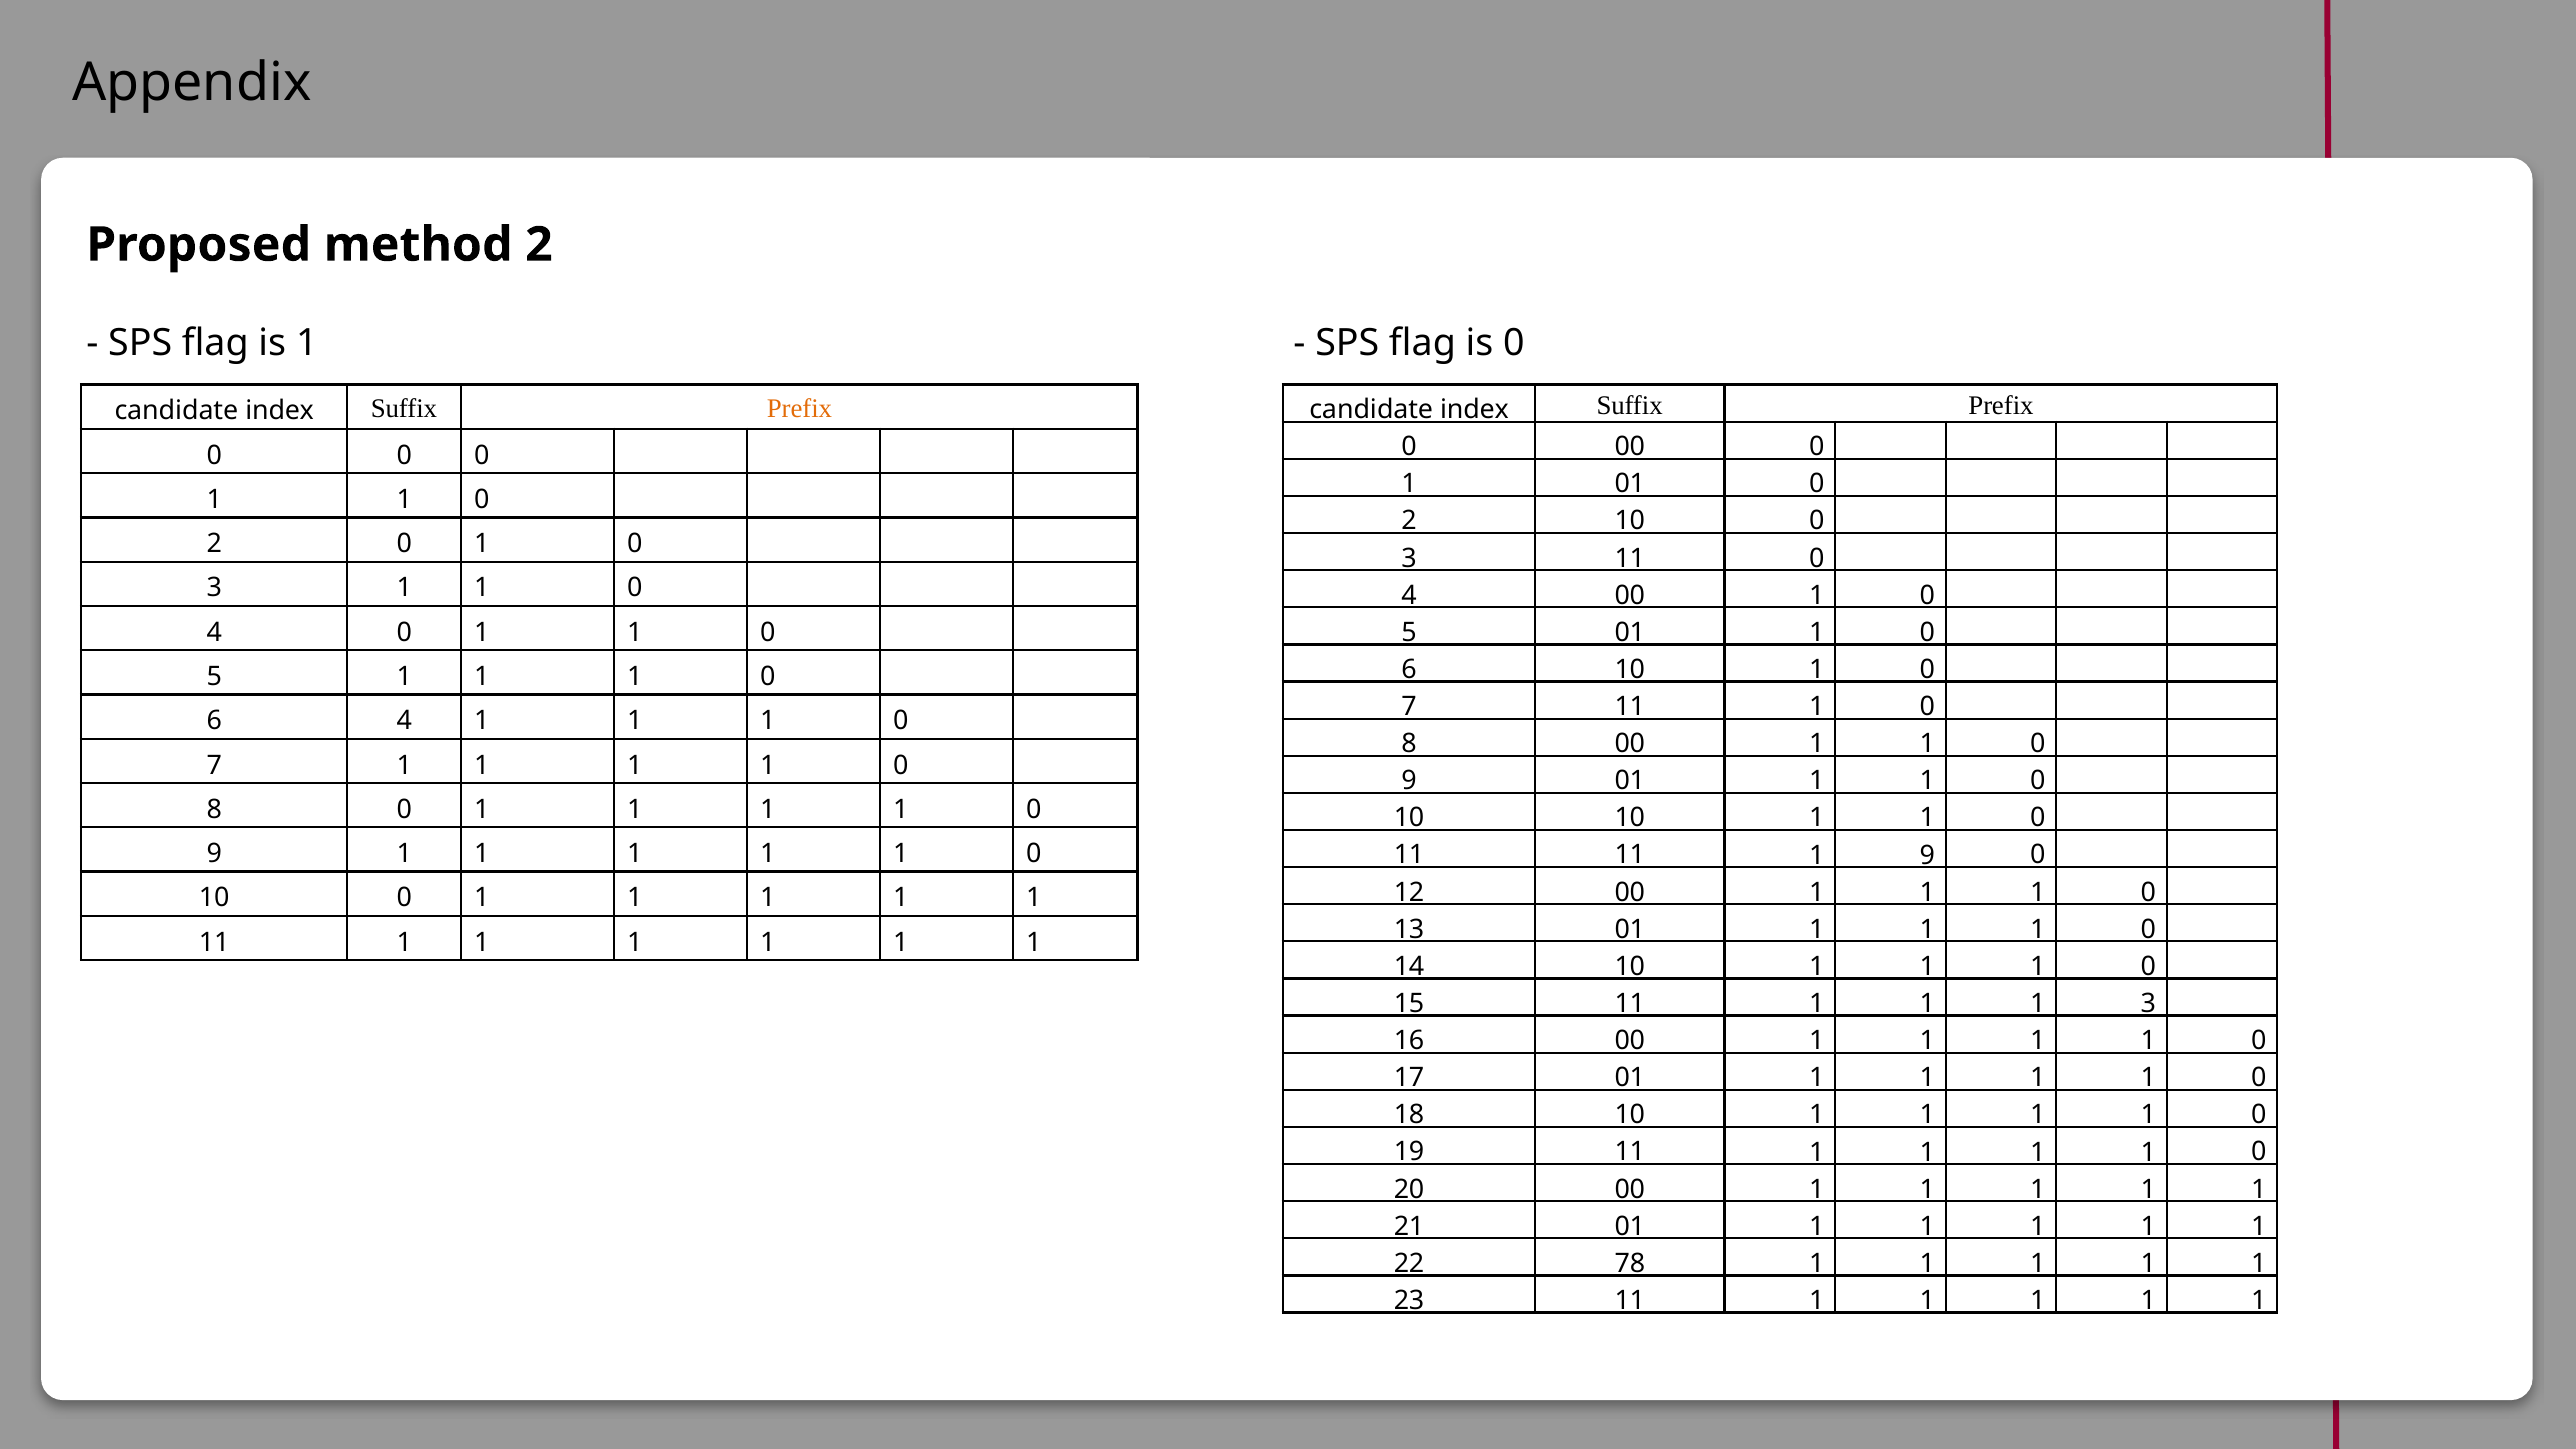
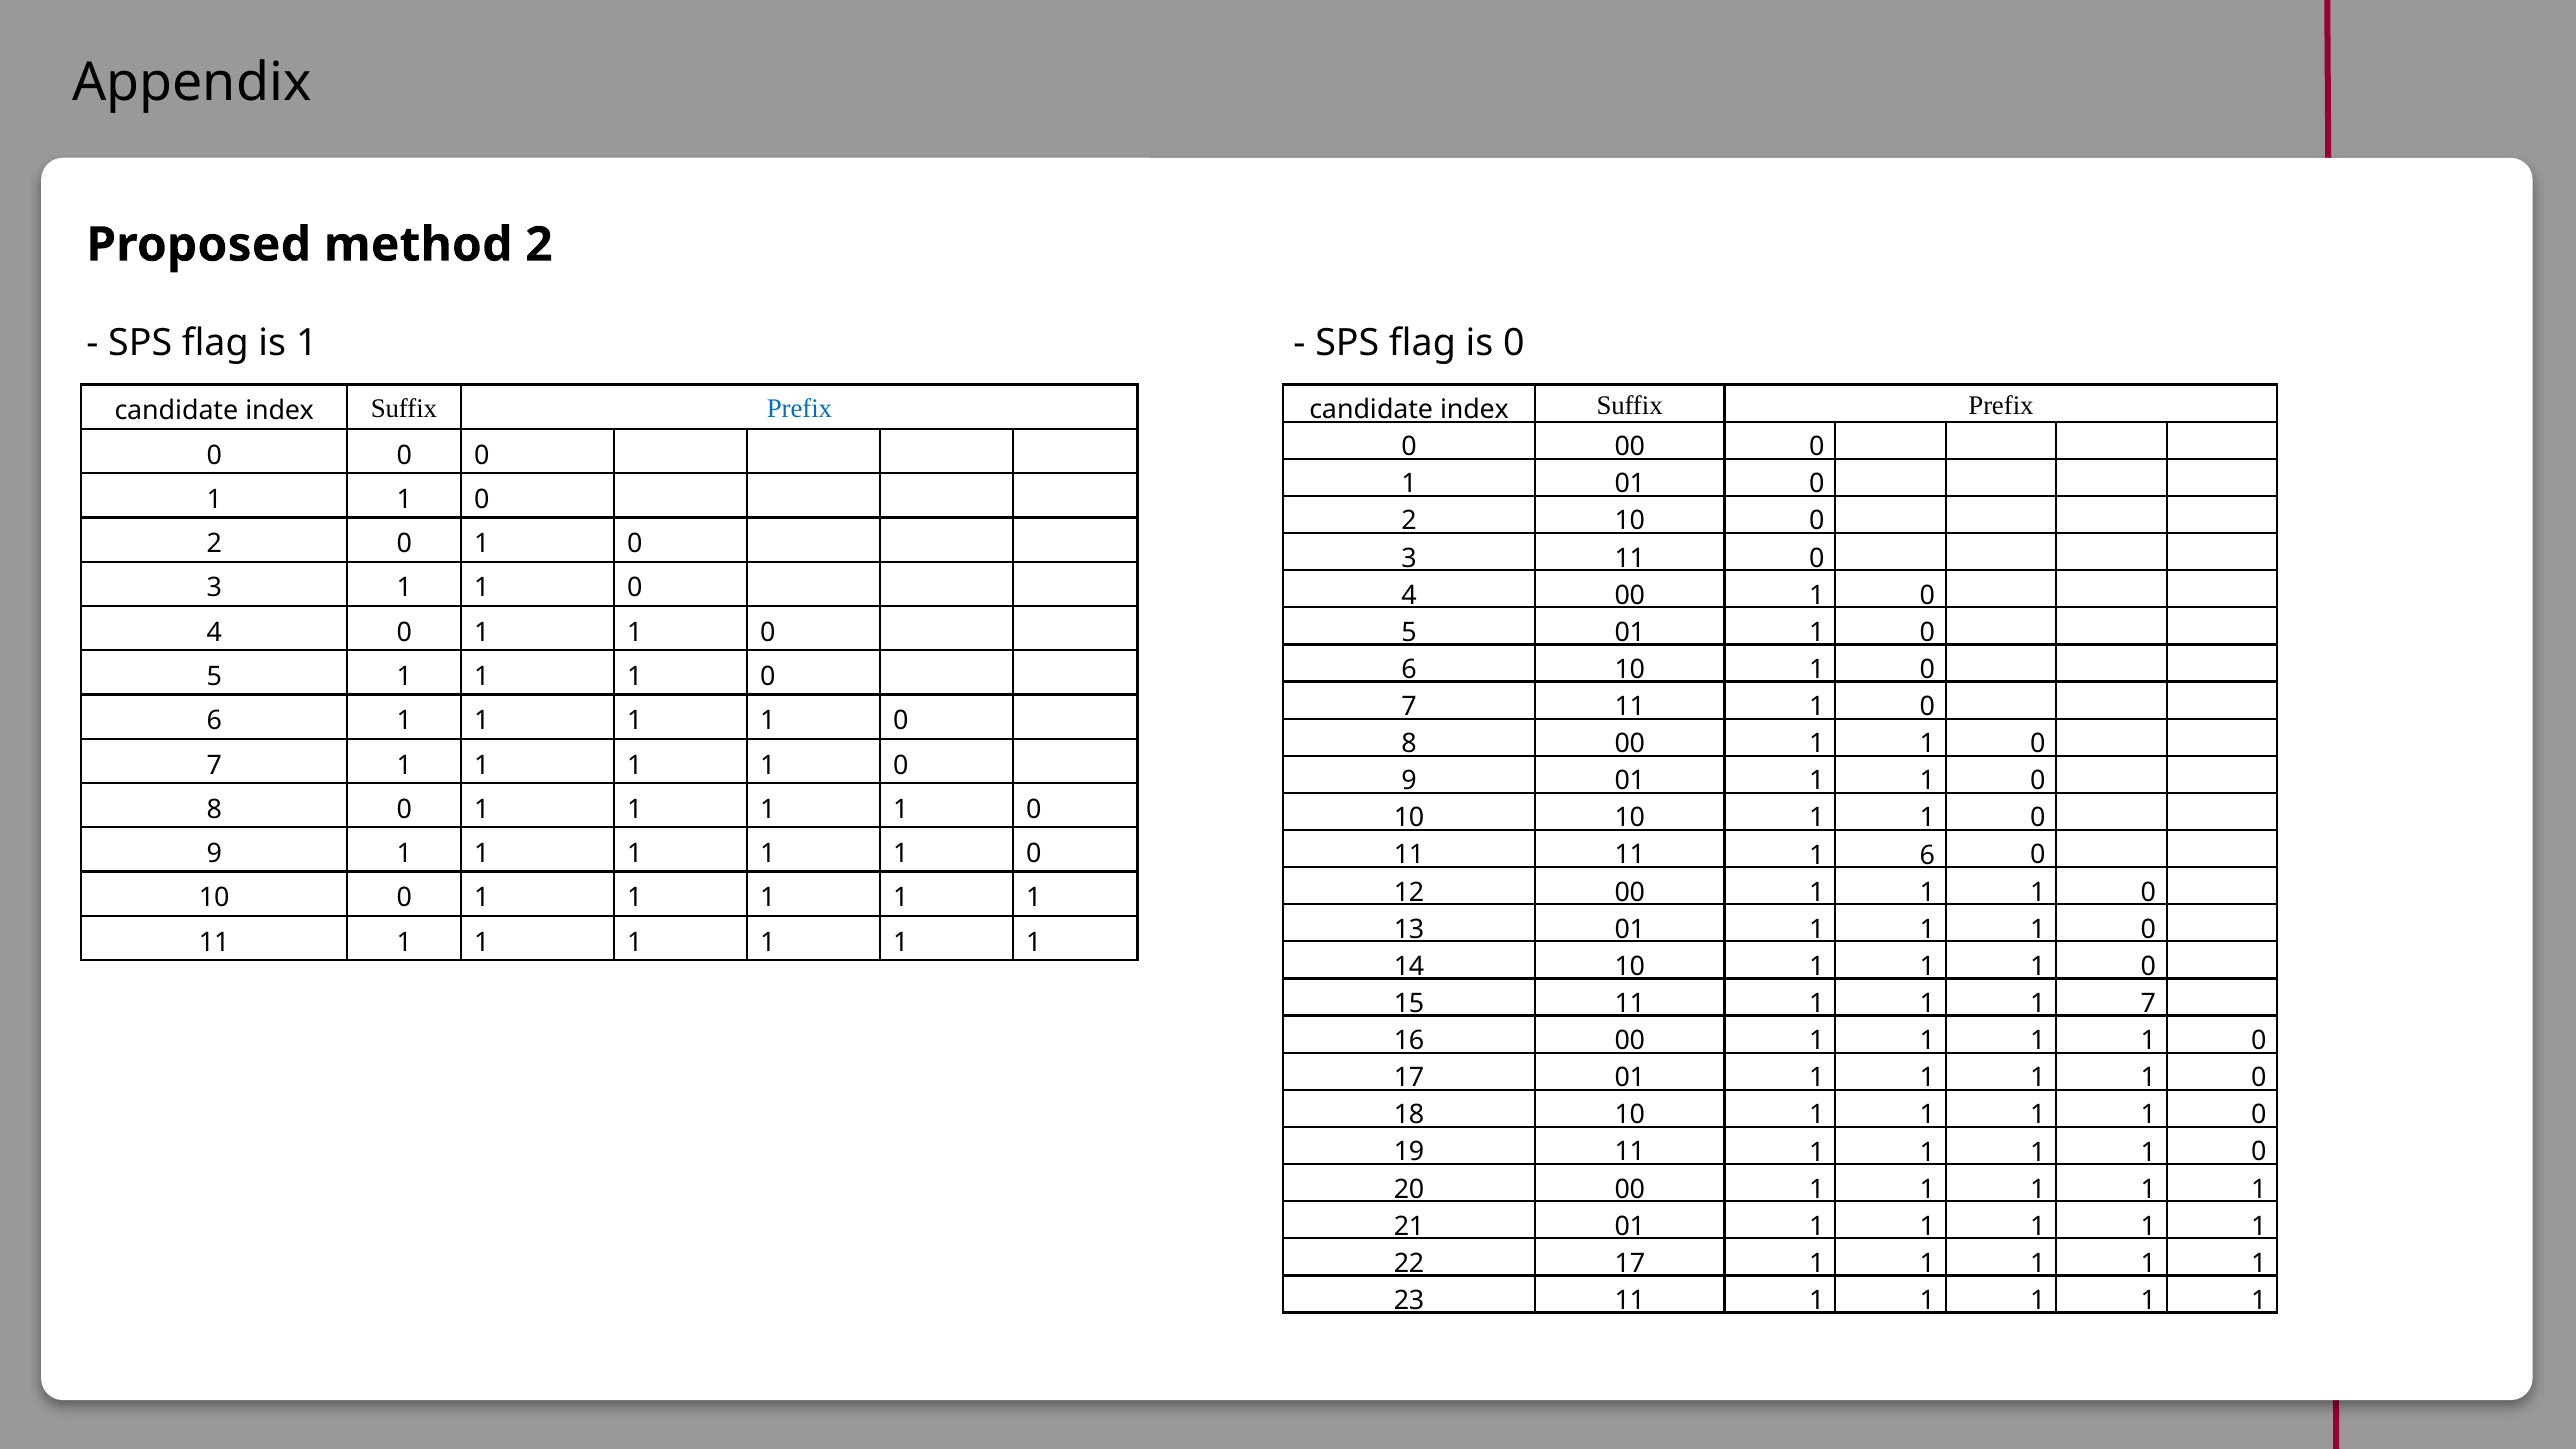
Prefix at (799, 409) colour: orange -> blue
6 4: 4 -> 1
1 9: 9 -> 6
1 3: 3 -> 7
22 78: 78 -> 17
